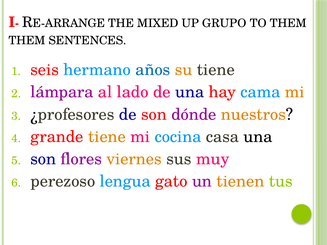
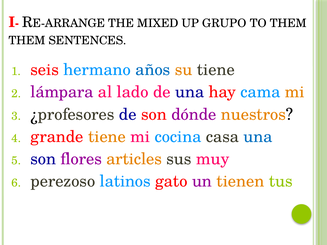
una at (258, 137) colour: black -> blue
viernes: viernes -> articles
lengua: lengua -> latinos
